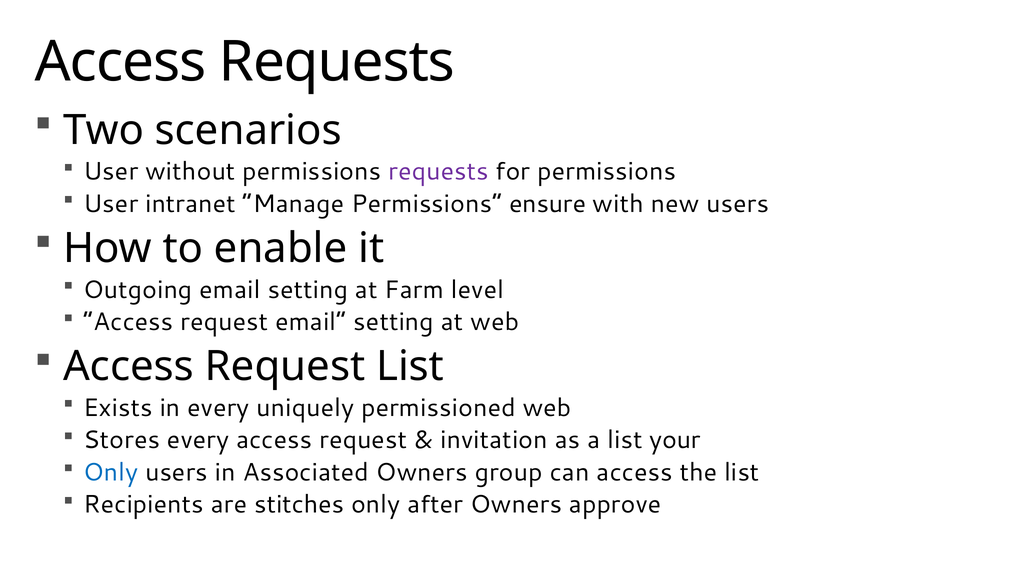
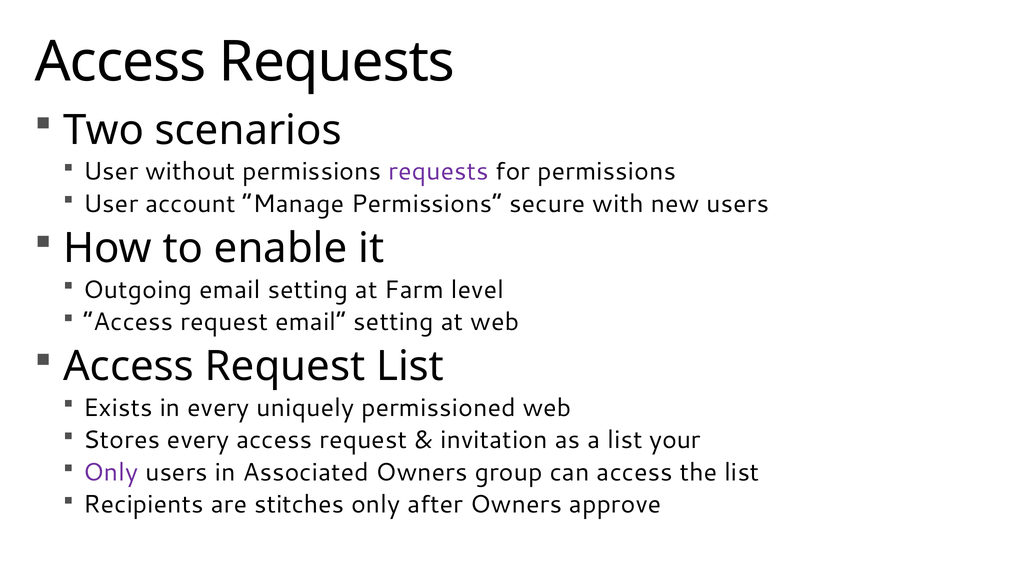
intranet: intranet -> account
ensure: ensure -> secure
Only at (111, 473) colour: blue -> purple
